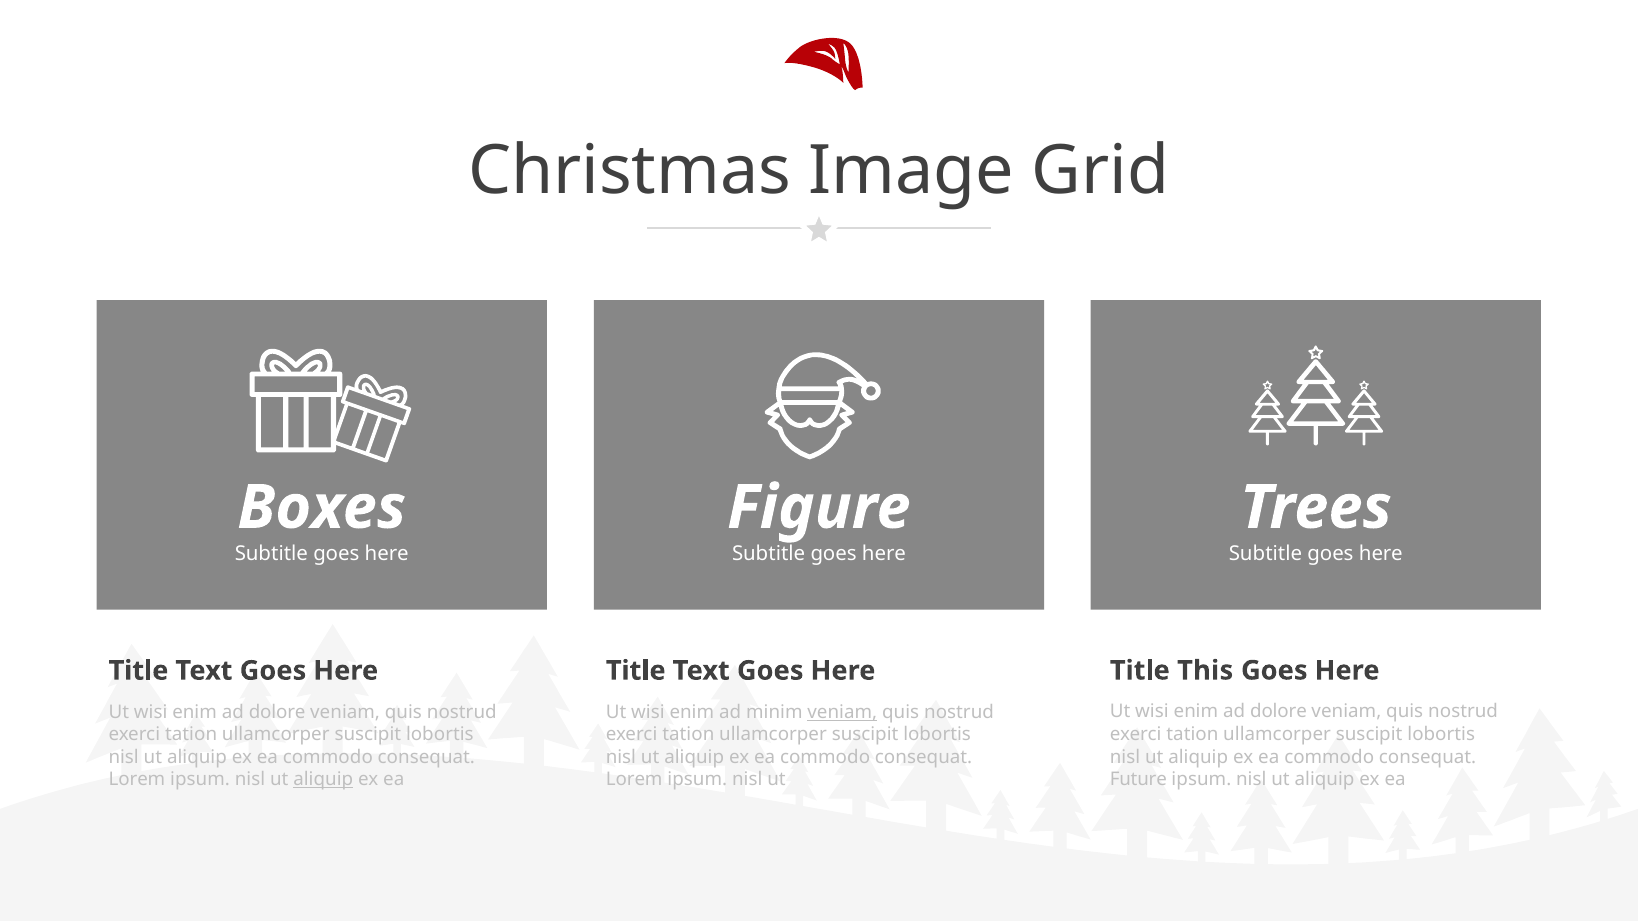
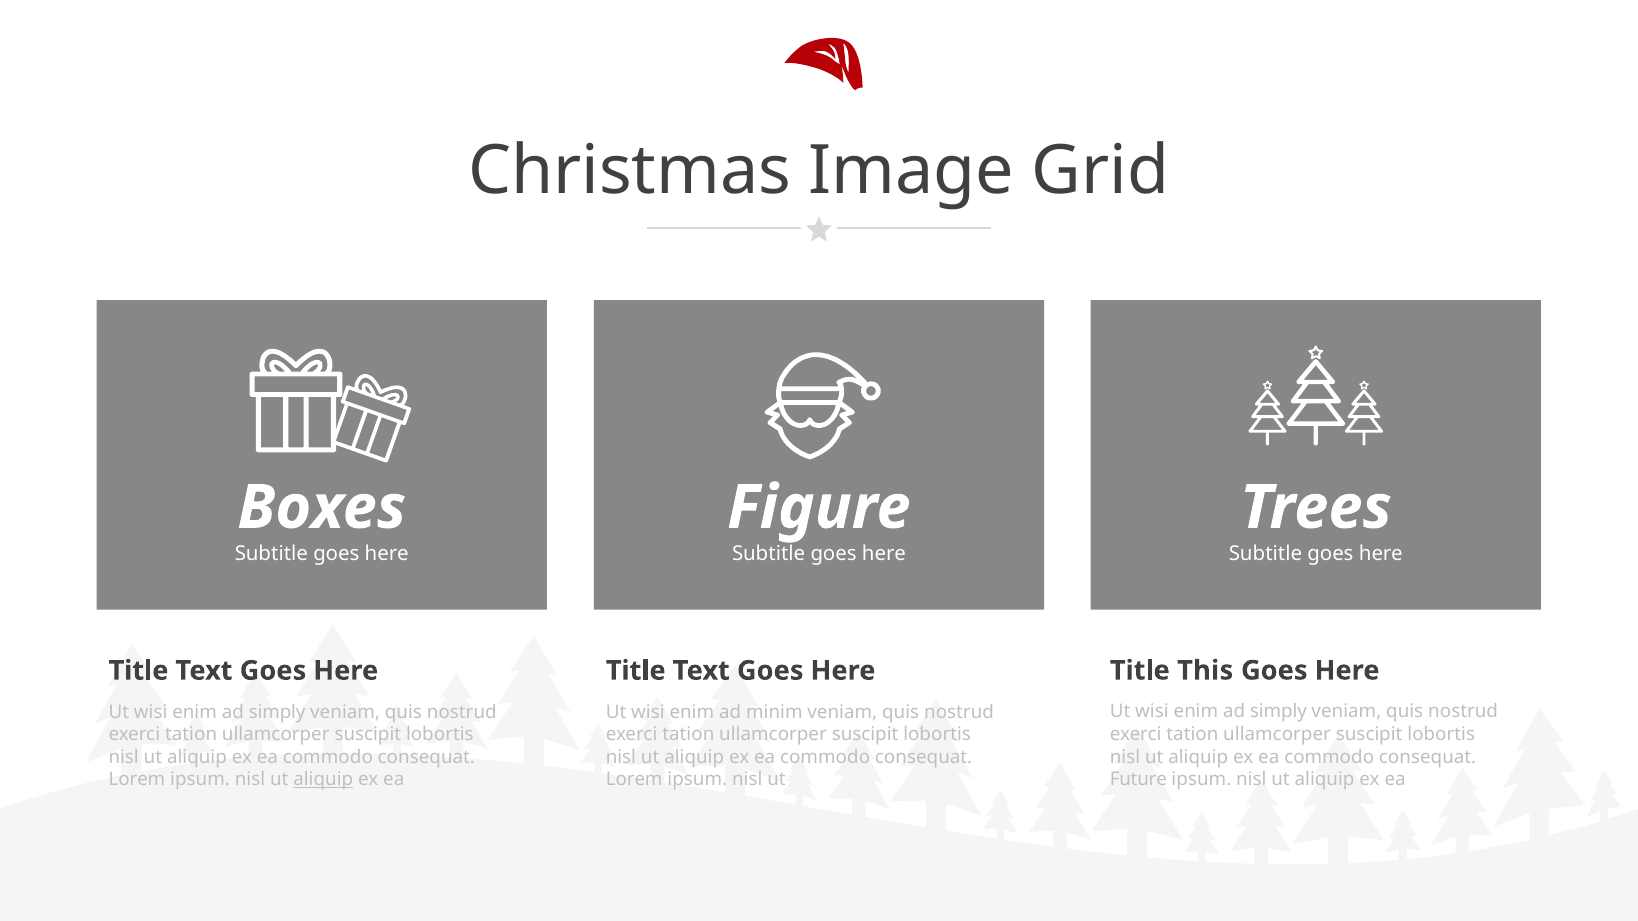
dolore at (1278, 712): dolore -> simply
dolore at (277, 712): dolore -> simply
veniam at (842, 712) underline: present -> none
